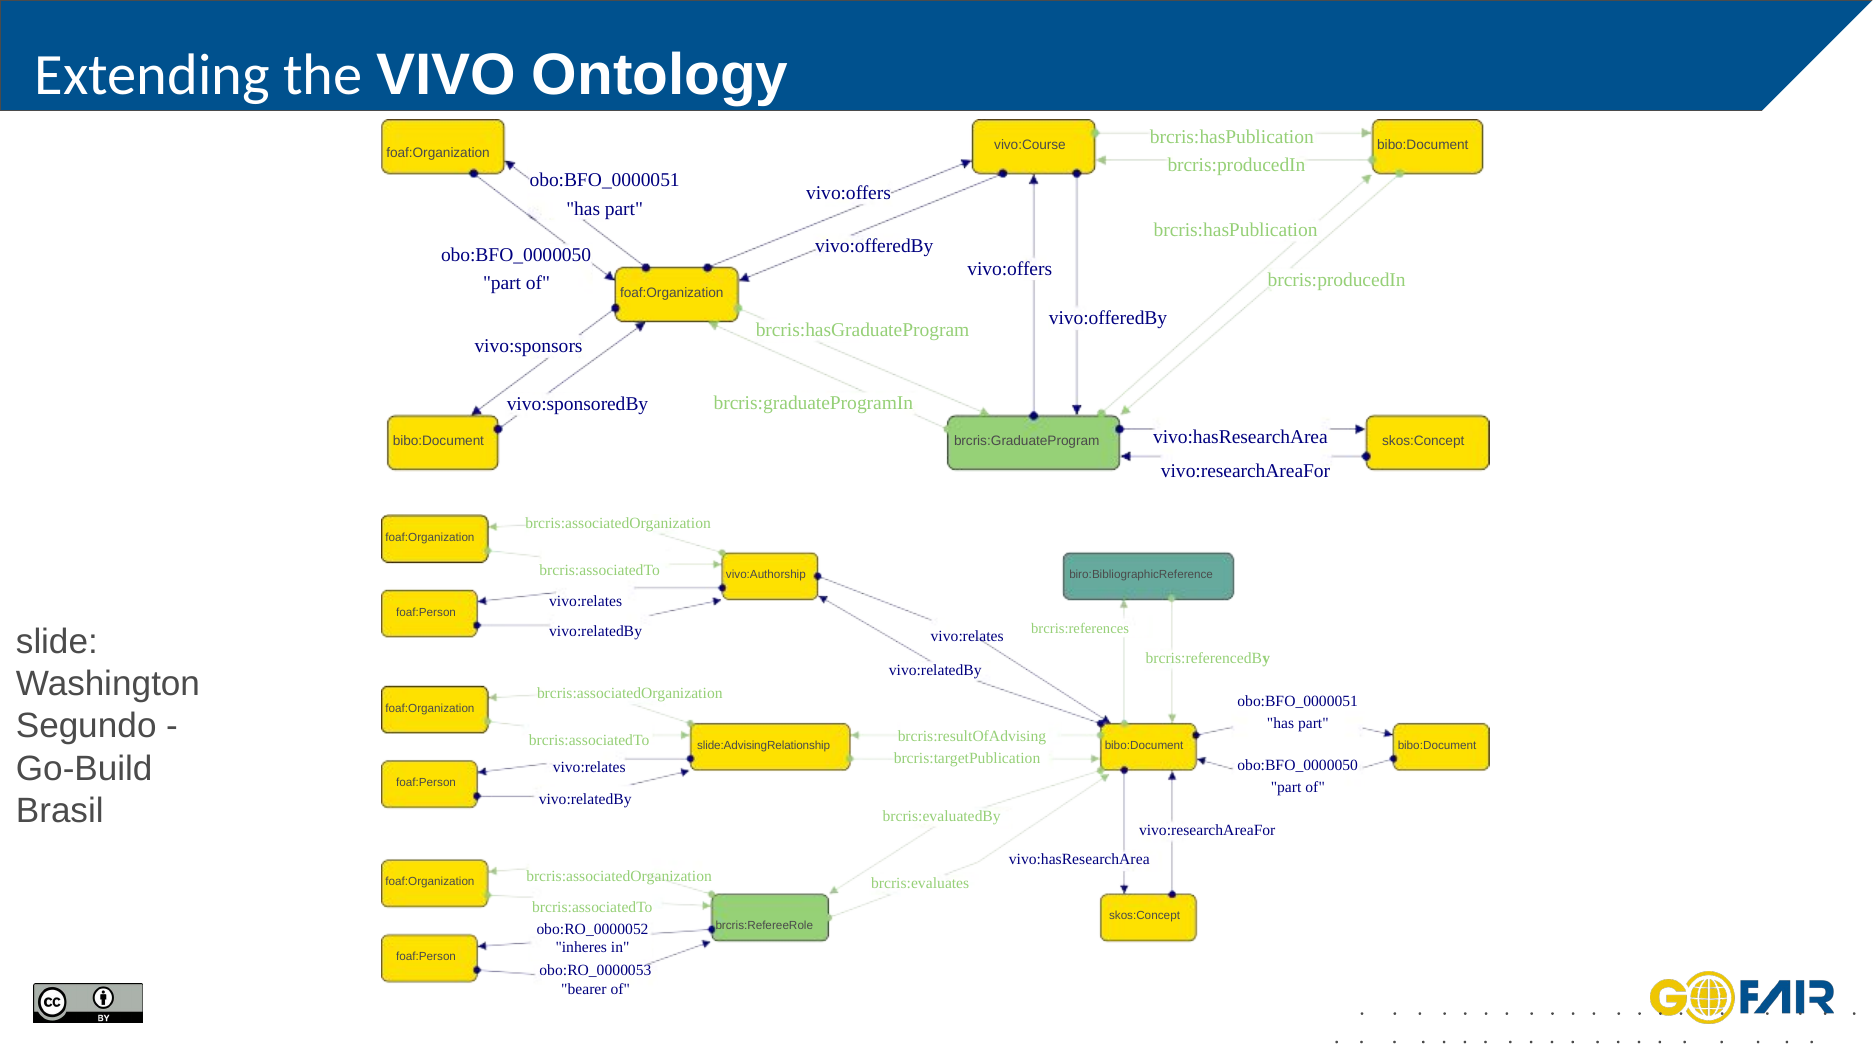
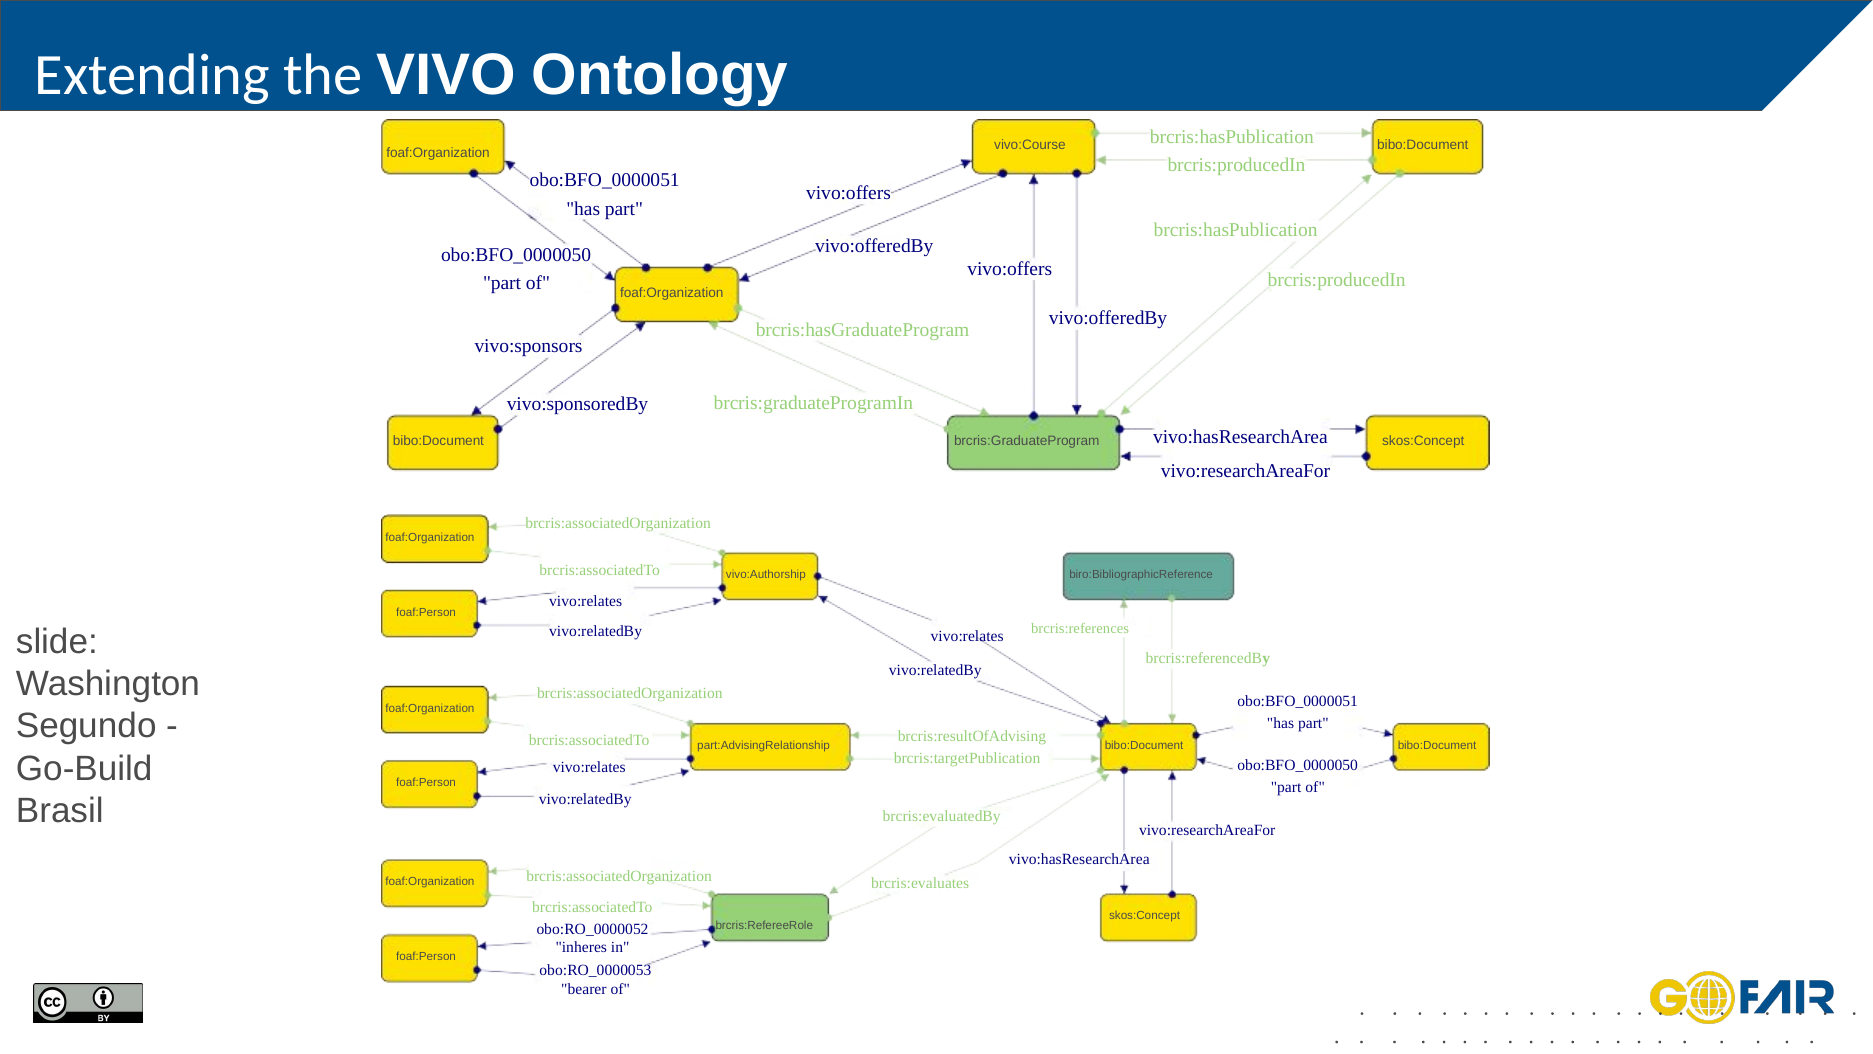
slide:AdvisingRelationship: slide:AdvisingRelationship -> part:AdvisingRelationship
